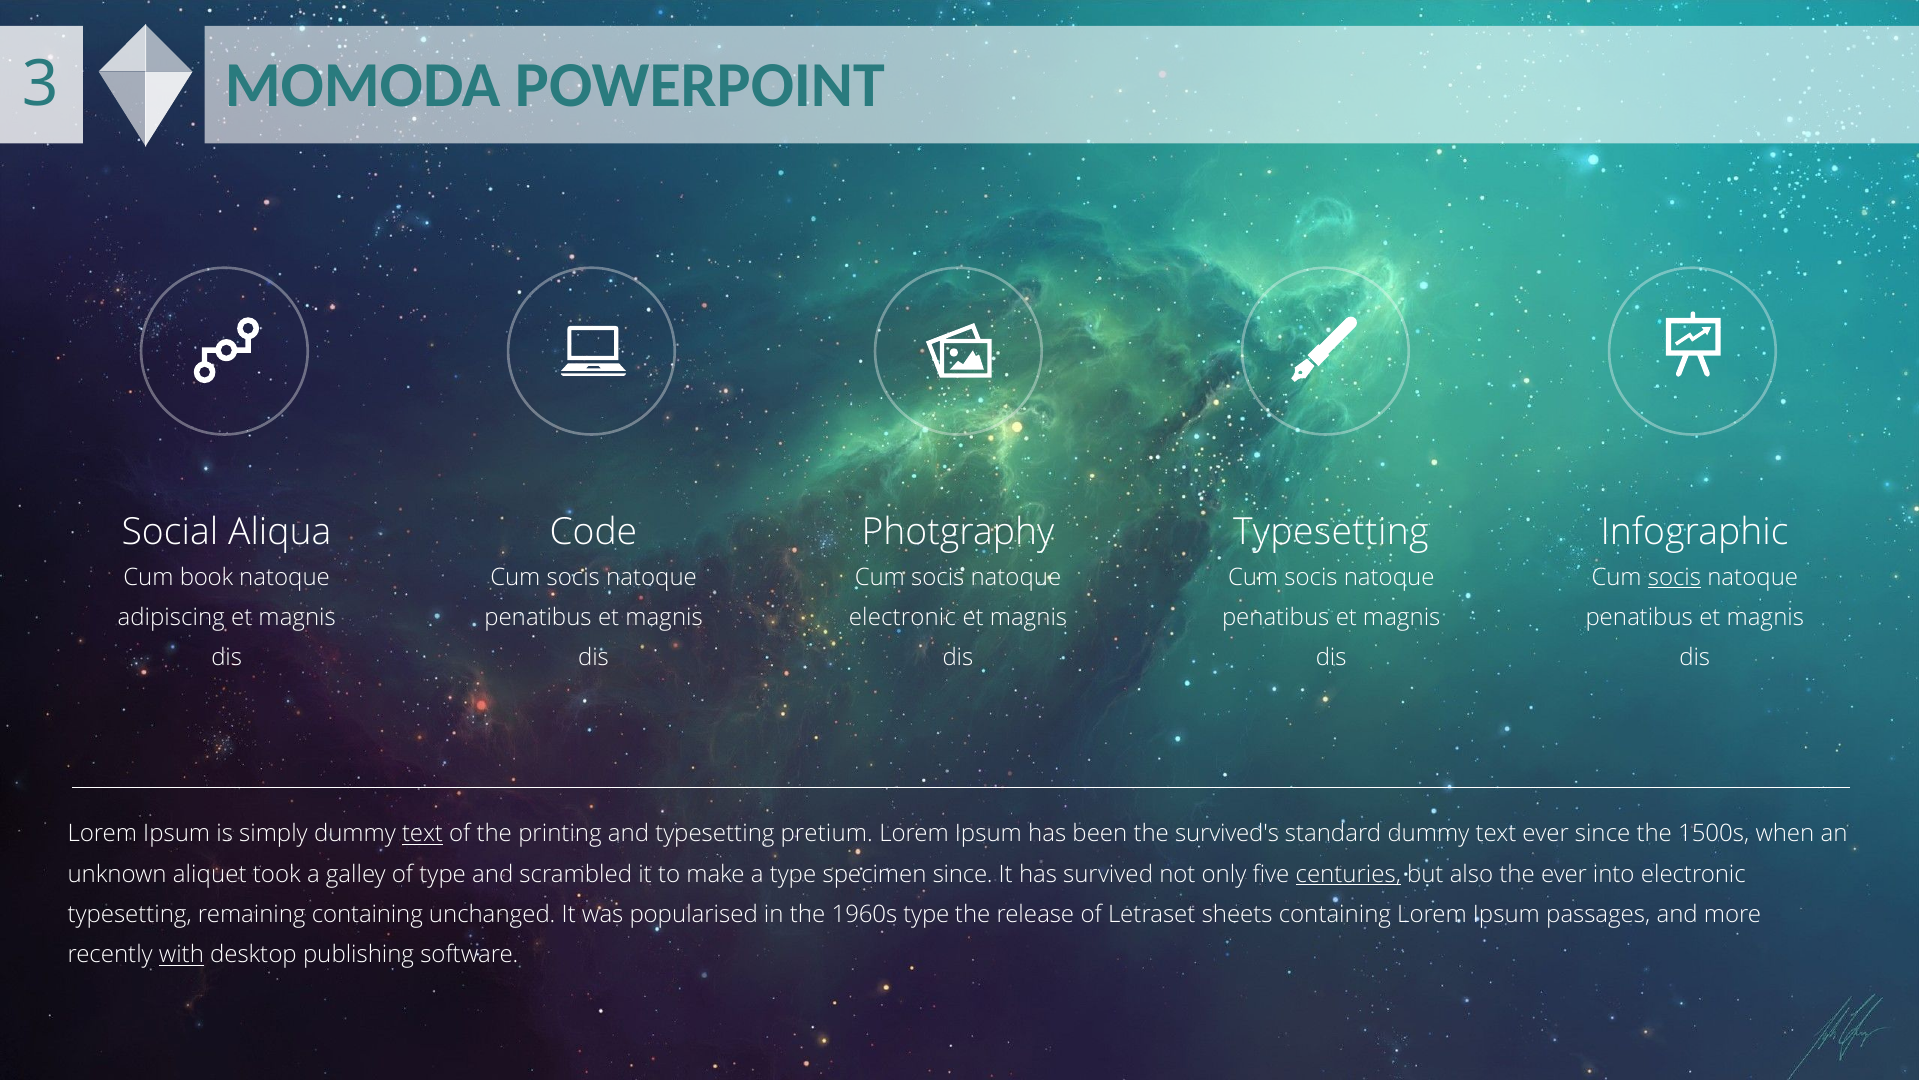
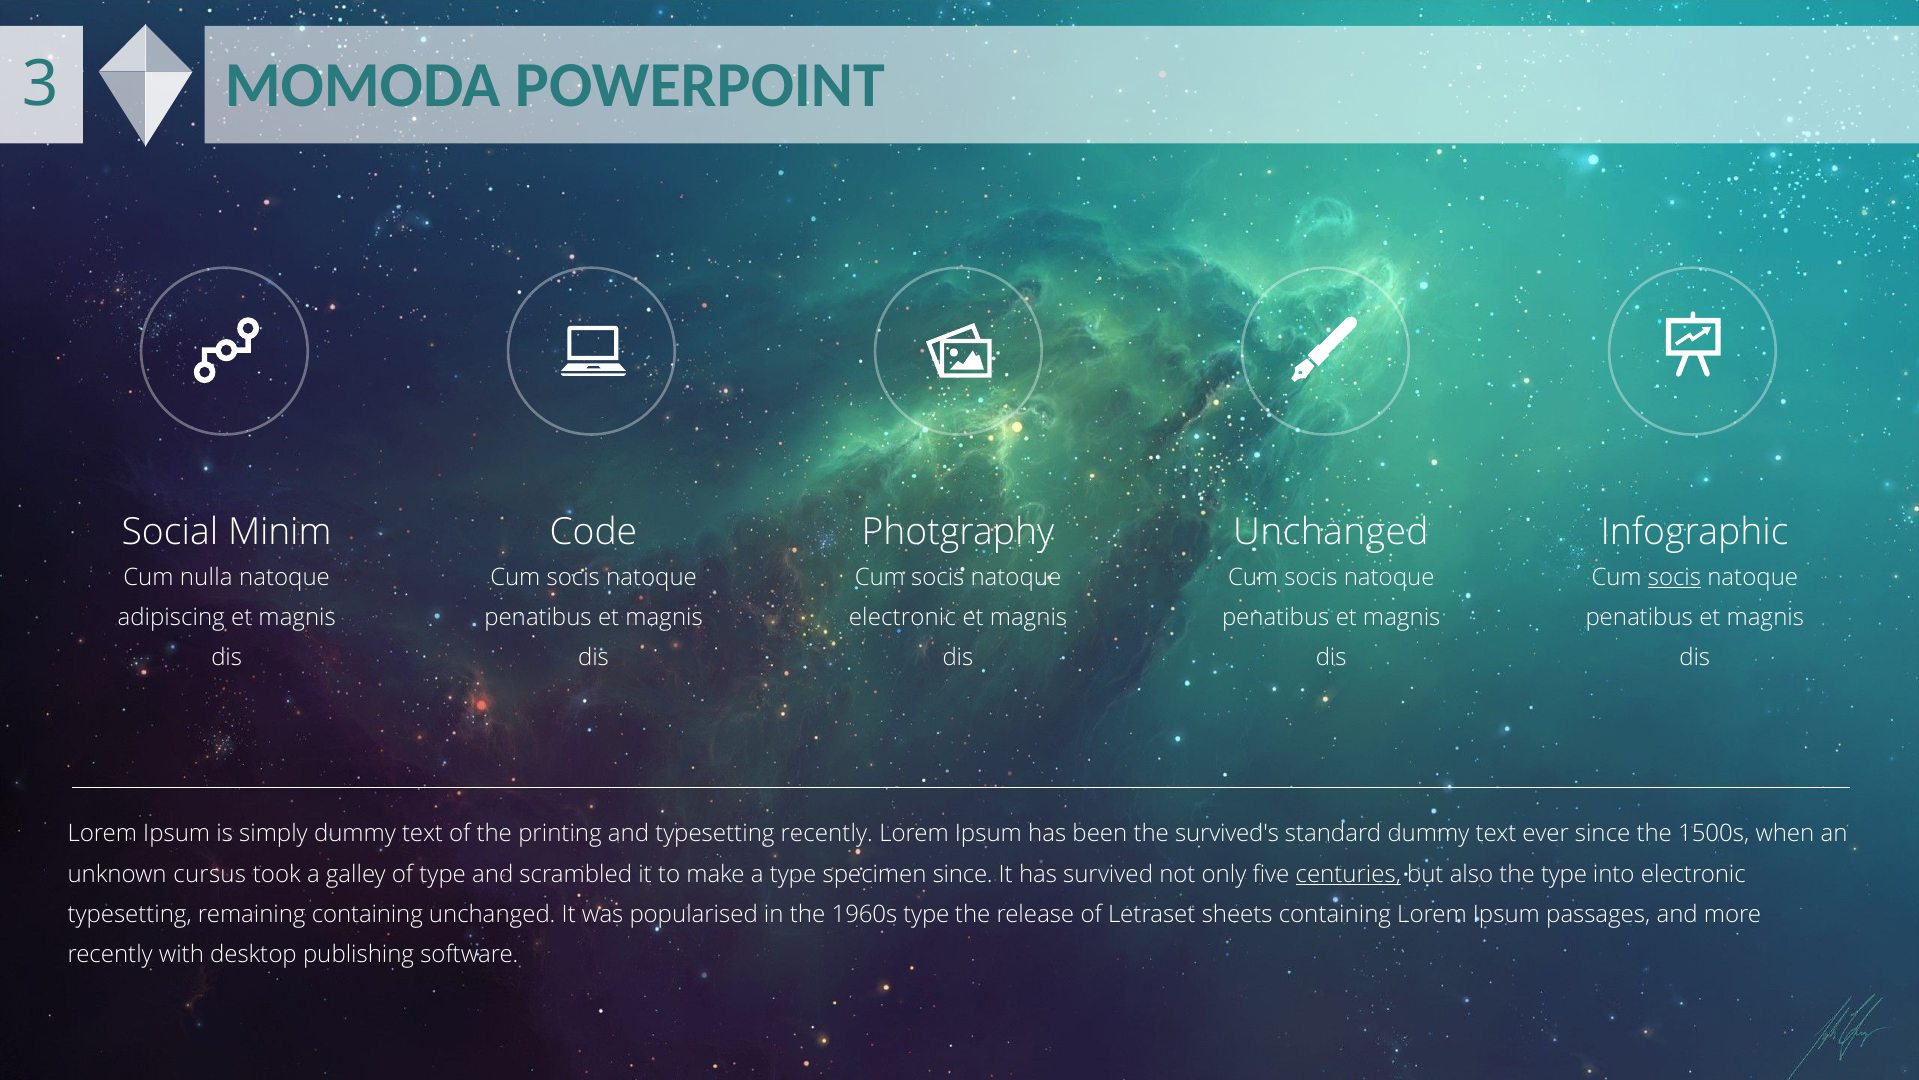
Aliqua: Aliqua -> Minim
Typesetting at (1331, 532): Typesetting -> Unchanged
book: book -> nulla
text at (422, 833) underline: present -> none
typesetting pretium: pretium -> recently
aliquet: aliquet -> cursus
the ever: ever -> type
with underline: present -> none
